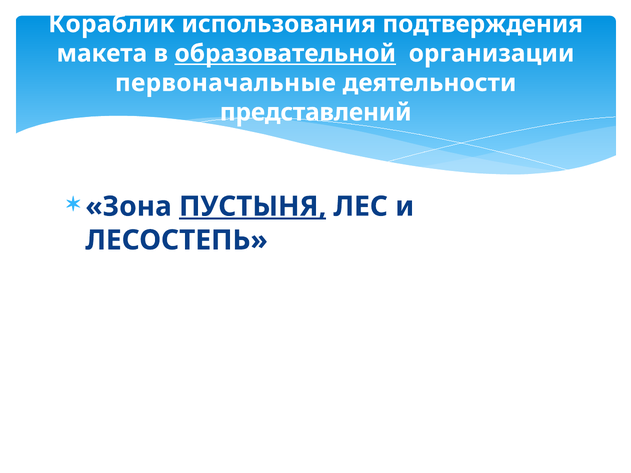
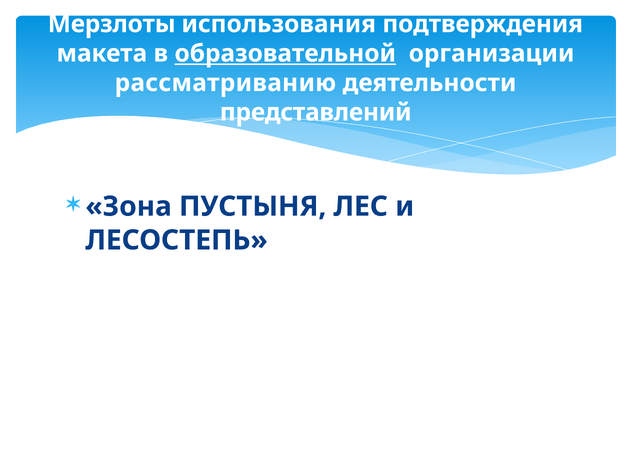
Кораблик: Кораблик -> Мерзлоты
первоначальные: первоначальные -> рассматриванию
ПУСТЫНЯ underline: present -> none
